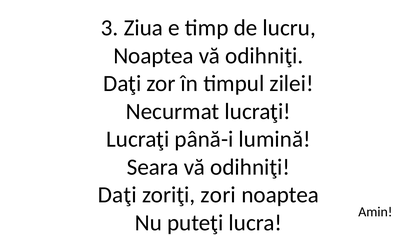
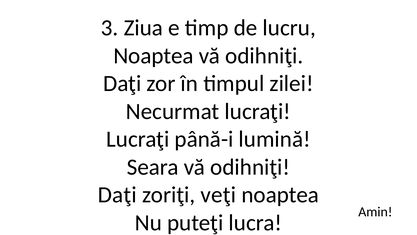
zori: zori -> veţi
